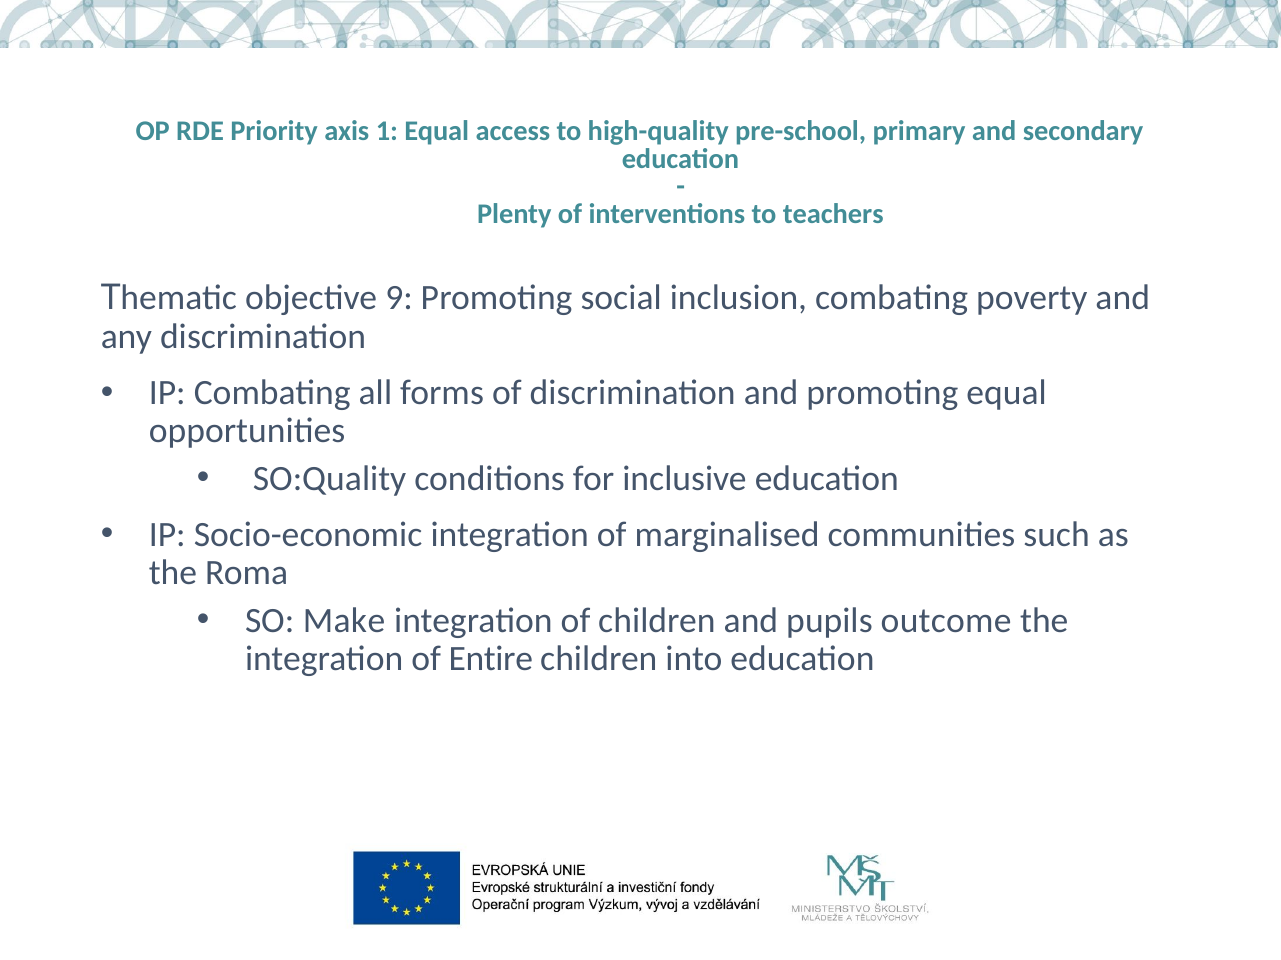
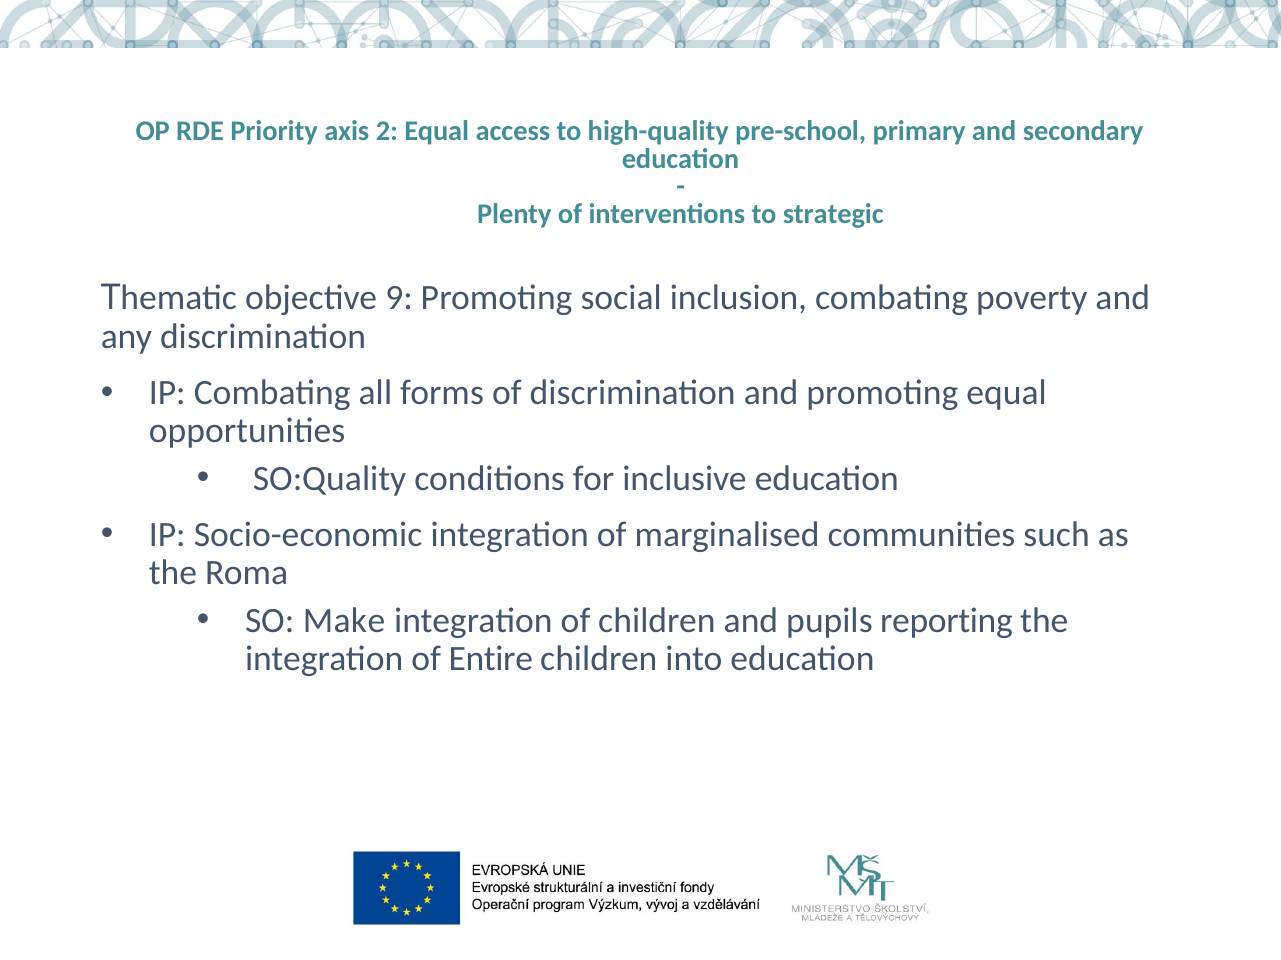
1: 1 -> 2
teachers: teachers -> strategic
outcome: outcome -> reporting
